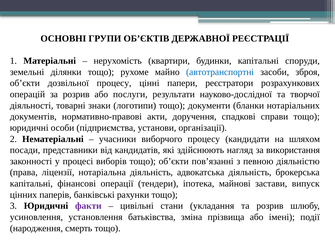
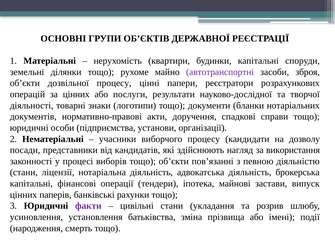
автотранспортні colour: blue -> purple
за розрив: розрив -> цінних
шляхом: шляхом -> дозволу
права at (24, 173): права -> стани
